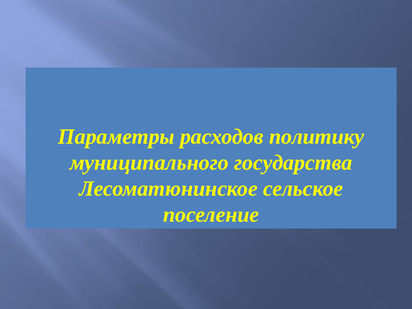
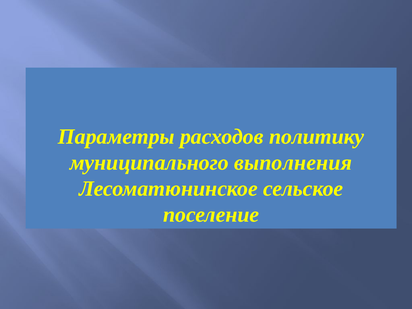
государства: государства -> выполнения
